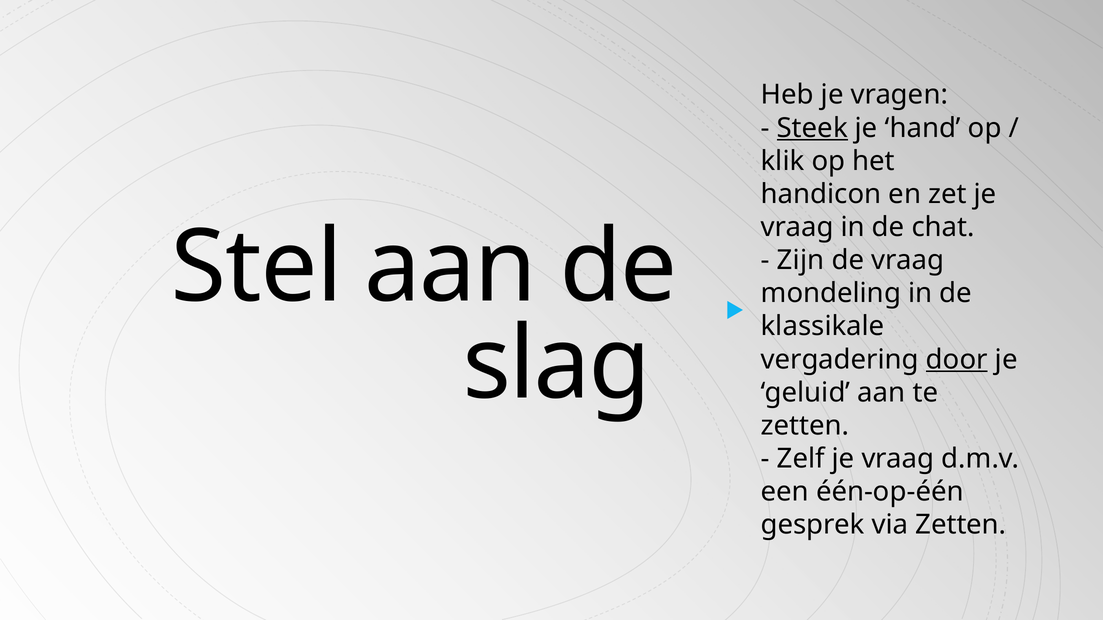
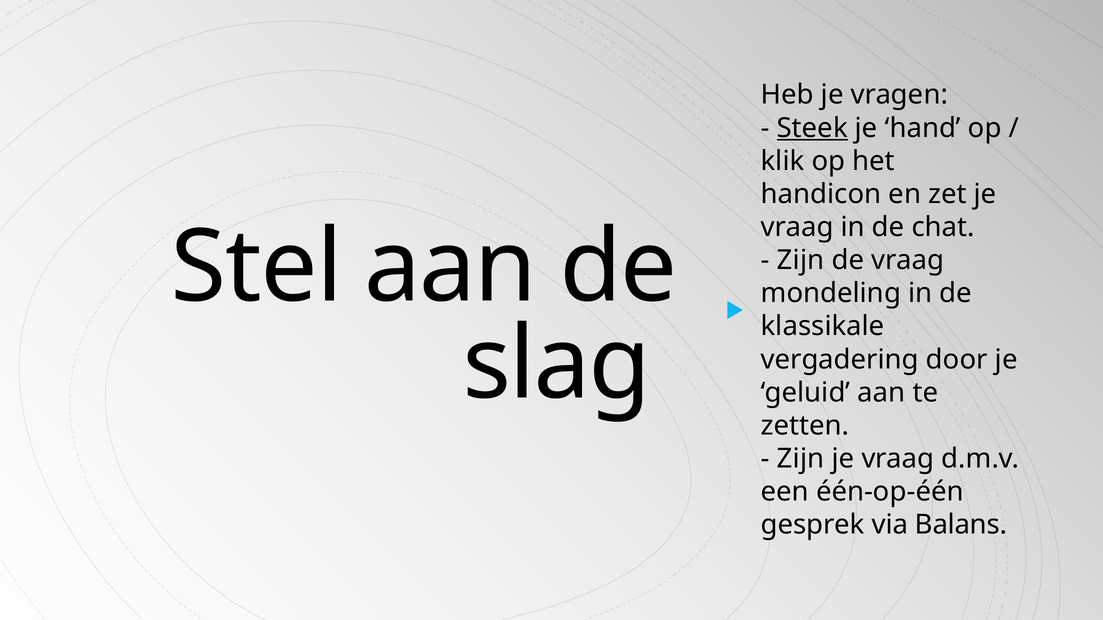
door underline: present -> none
Zelf at (801, 459): Zelf -> Zijn
via Zetten: Zetten -> Balans
